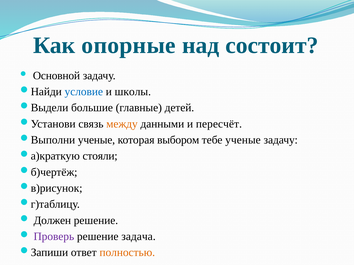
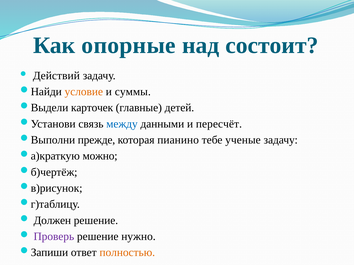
Основной: Основной -> Действий
условие colour: blue -> orange
школы: школы -> суммы
большие: большие -> карточек
между colour: orange -> blue
ученые at (96, 140): ученые -> прежде
выбором: выбором -> пианино
стояли: стояли -> можно
задача: задача -> нужно
